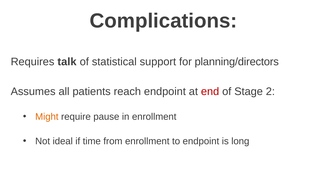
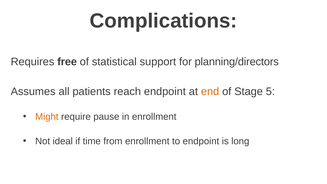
talk: talk -> free
end colour: red -> orange
2: 2 -> 5
